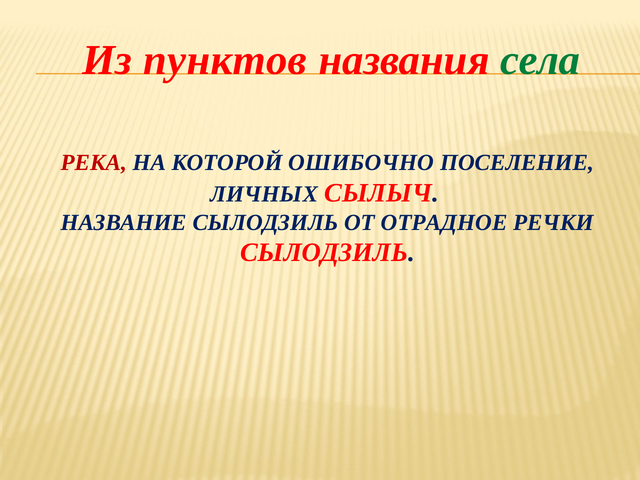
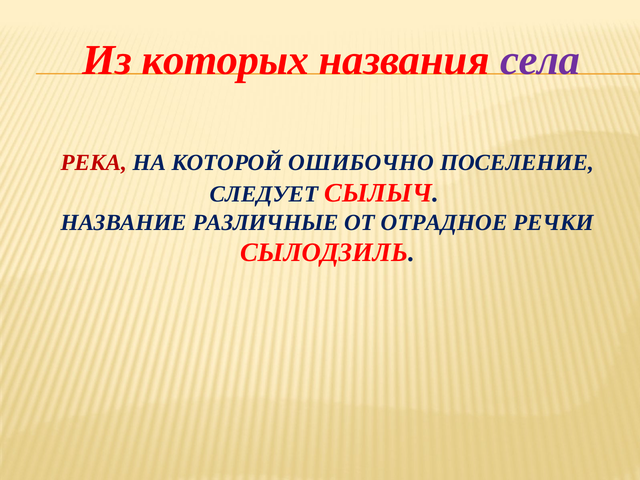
пунктов: пунктов -> которых
села colour: green -> purple
ЛИЧНЫХ: ЛИЧНЫХ -> СЛЕДУЕТ
НАЗВАНИЕ СЫЛОДЗИЛЬ: СЫЛОДЗИЛЬ -> РАЗЛИЧНЫЕ
